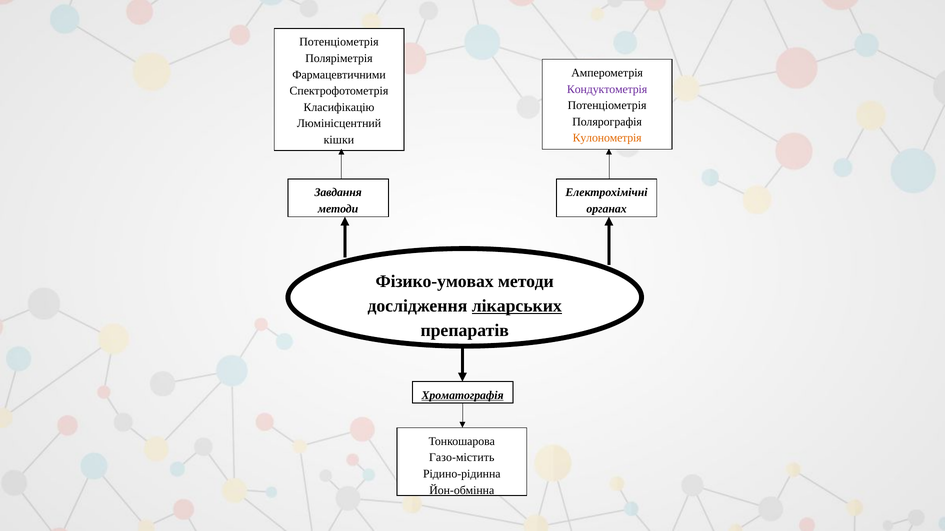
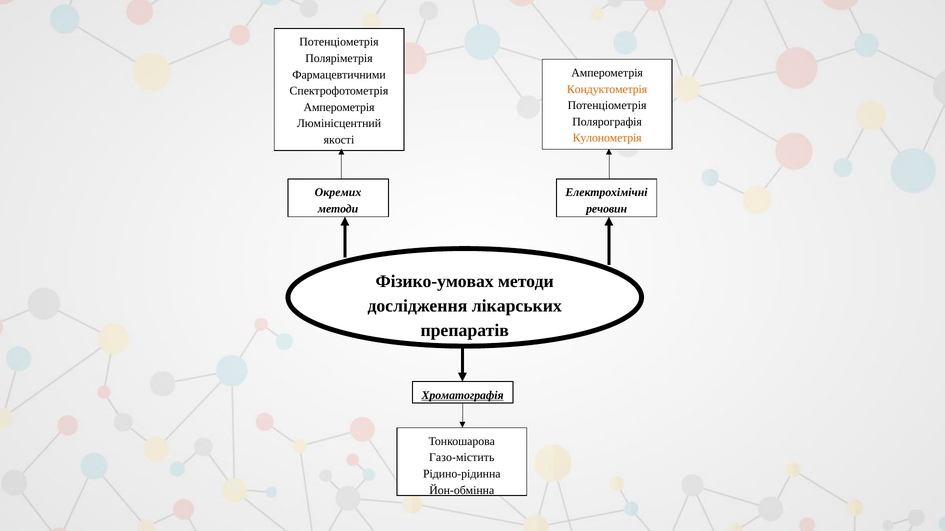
Кондуктометрія colour: purple -> orange
Класифікацію at (339, 107): Класифікацію -> Амперометрія
кішки: кішки -> якості
Завдання: Завдання -> Окремих
органах: органах -> речовин
лікарських underline: present -> none
